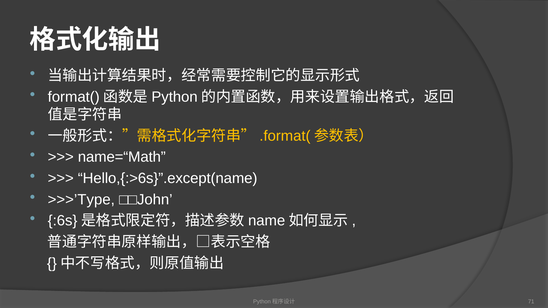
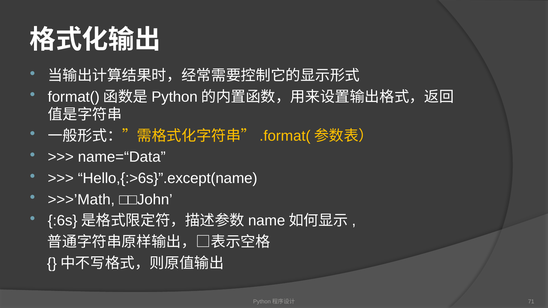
name=“Math: name=“Math -> name=“Data
>>>’Type: >>>’Type -> >>>’Math
